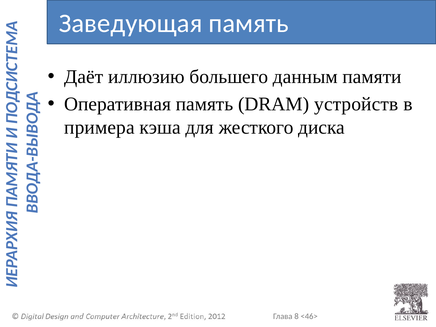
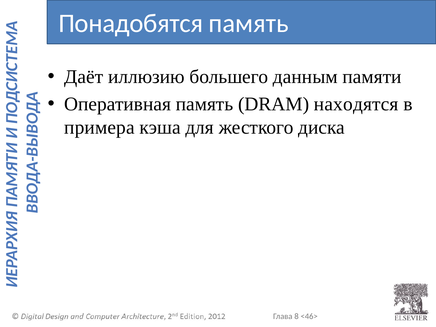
Заведующая: Заведующая -> Понадобятся
устройств: устройств -> находятся
